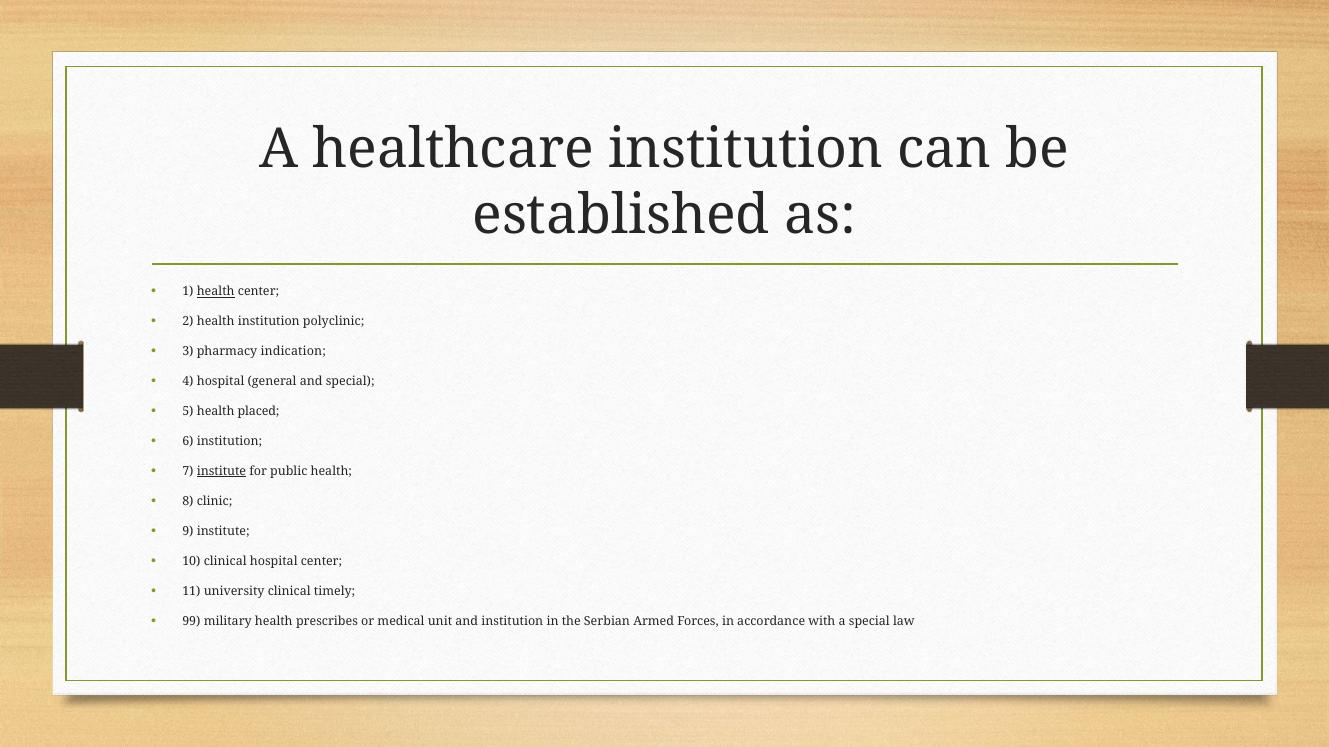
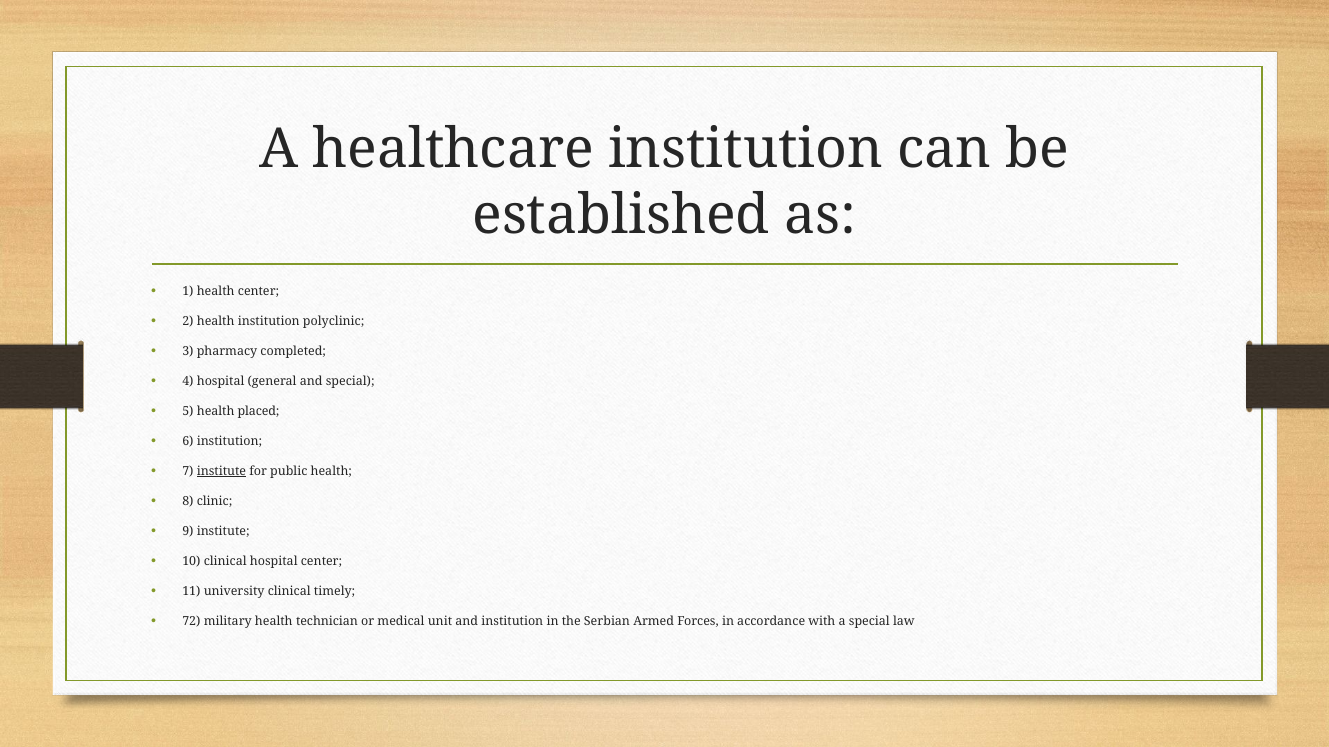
health at (216, 292) underline: present -> none
indication: indication -> completed
99: 99 -> 72
prescribes: prescribes -> technician
